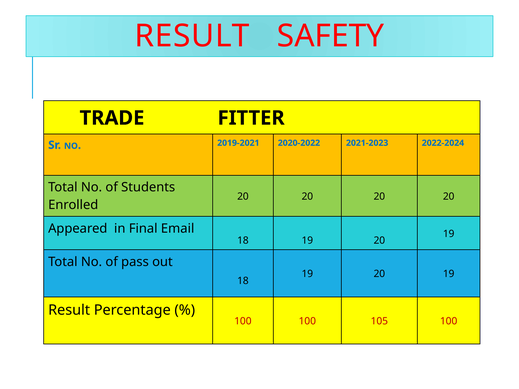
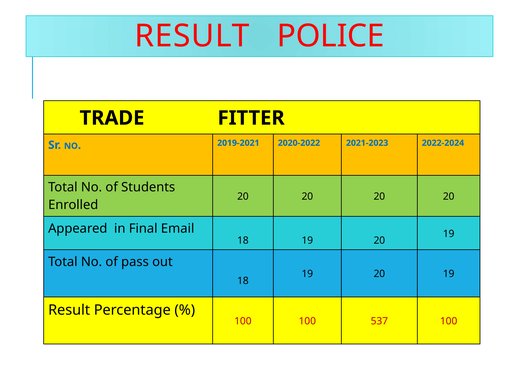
SAFETY: SAFETY -> POLICE
105: 105 -> 537
